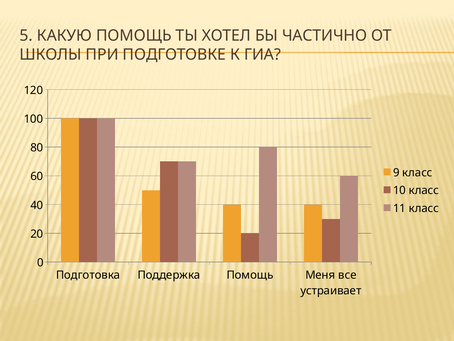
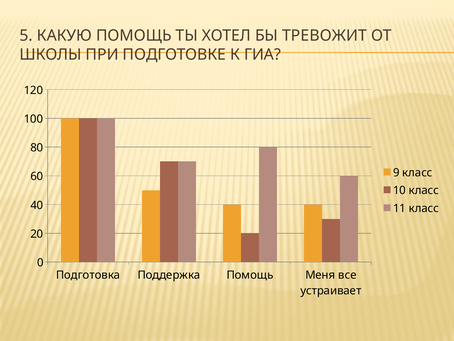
ЧАСТИЧНО: ЧАСТИЧНО -> ТРЕВОЖИТ
